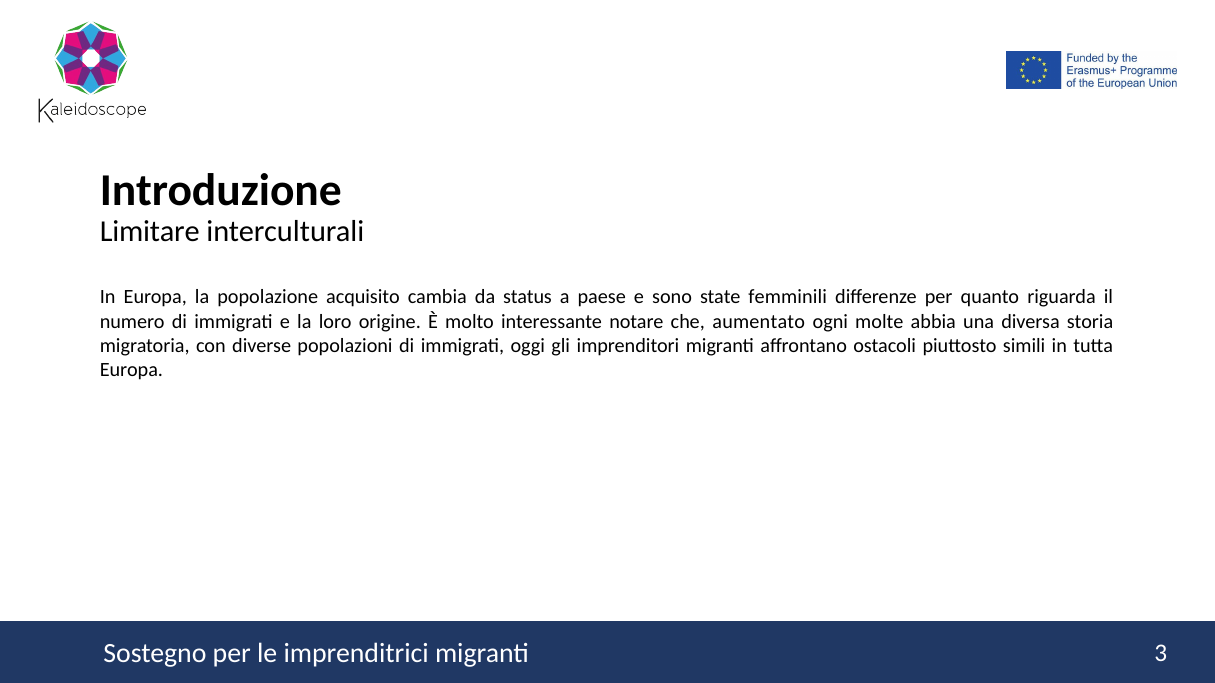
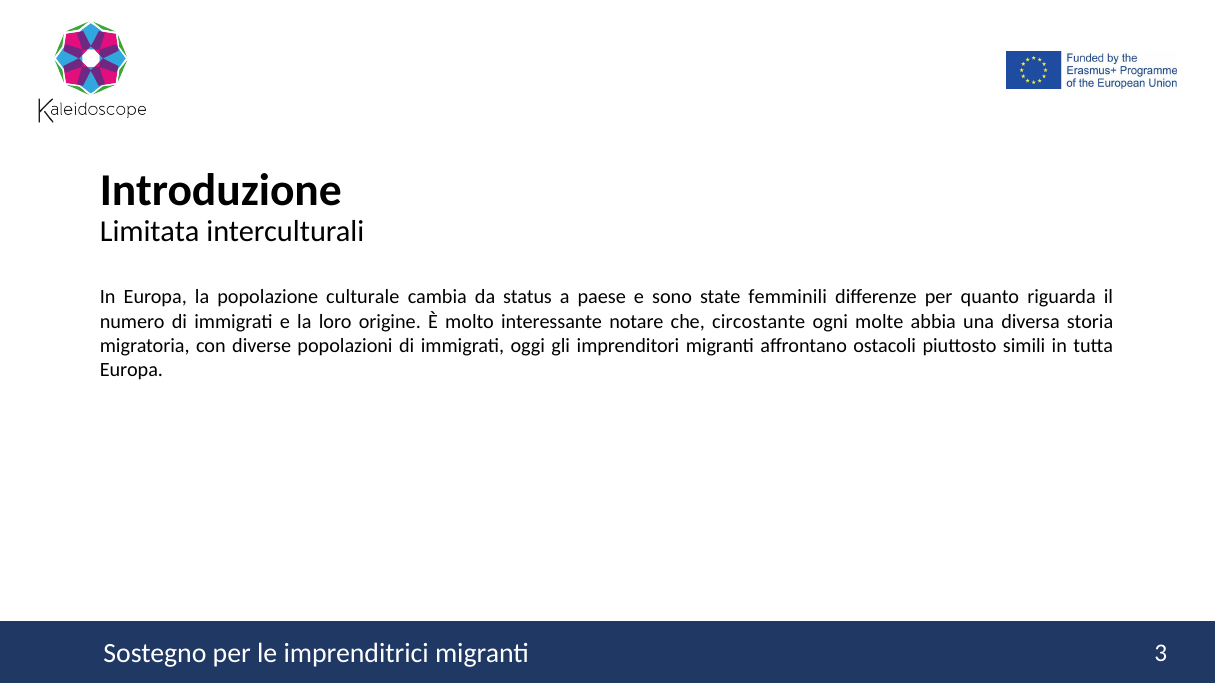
Limitare: Limitare -> Limitata
acquisito: acquisito -> culturale
aumentato: aumentato -> circostante
